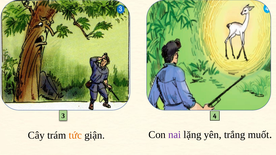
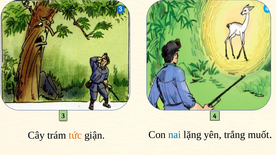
nai colour: purple -> blue
